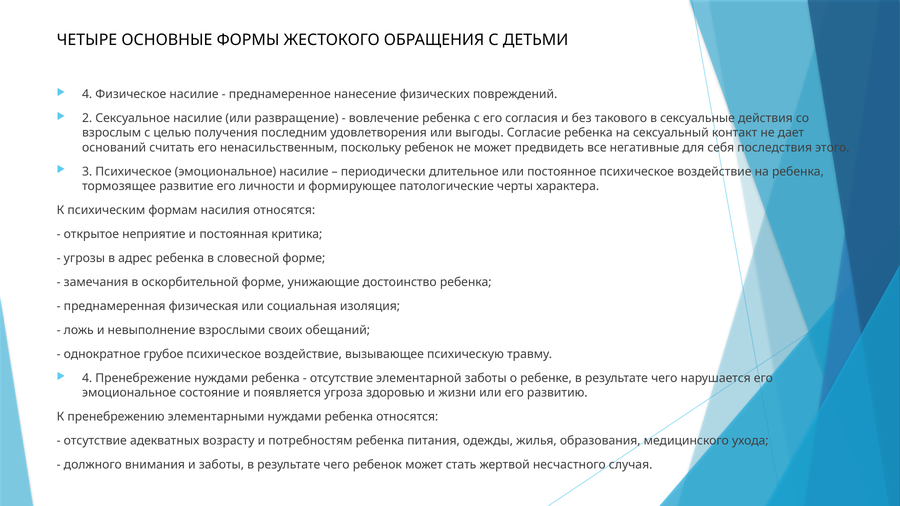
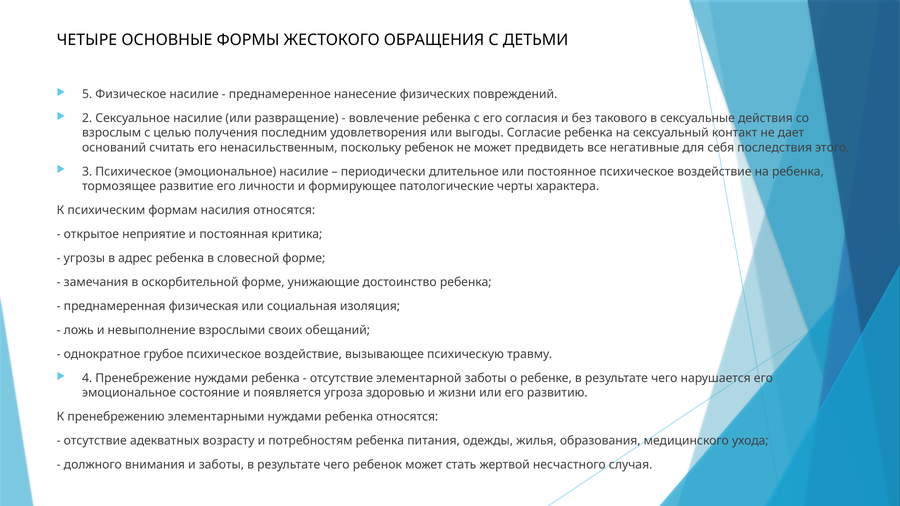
4 at (87, 94): 4 -> 5
